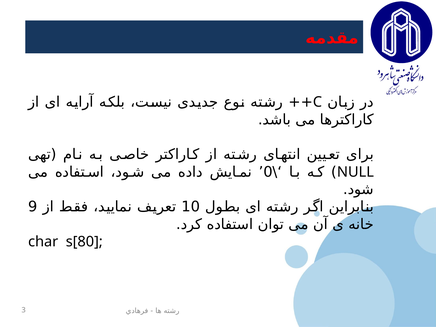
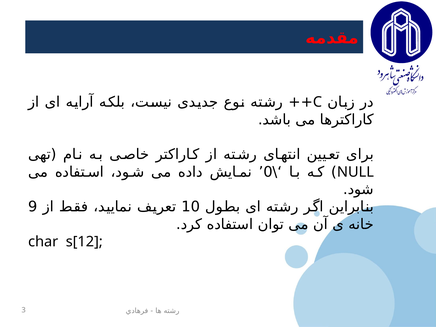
s[80: s[80 -> s[12
